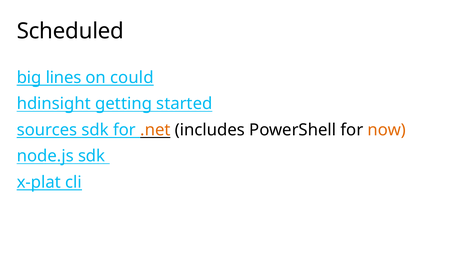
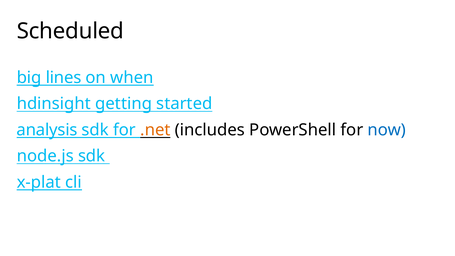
could: could -> when
sources: sources -> analysis
now colour: orange -> blue
